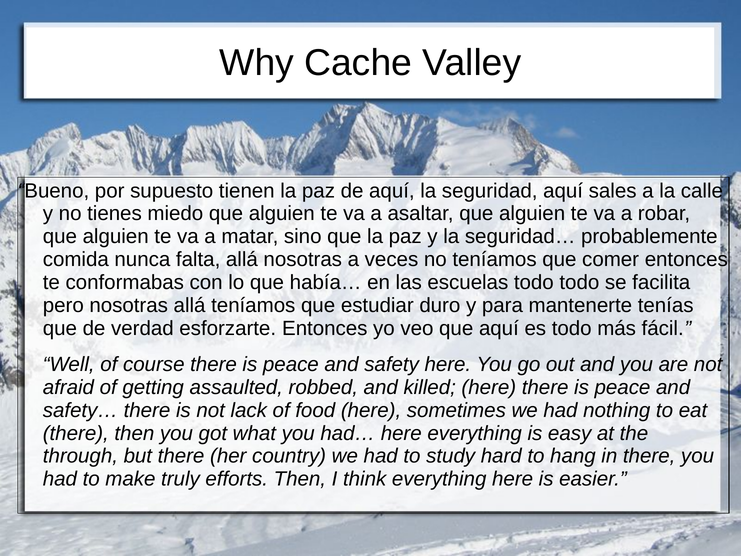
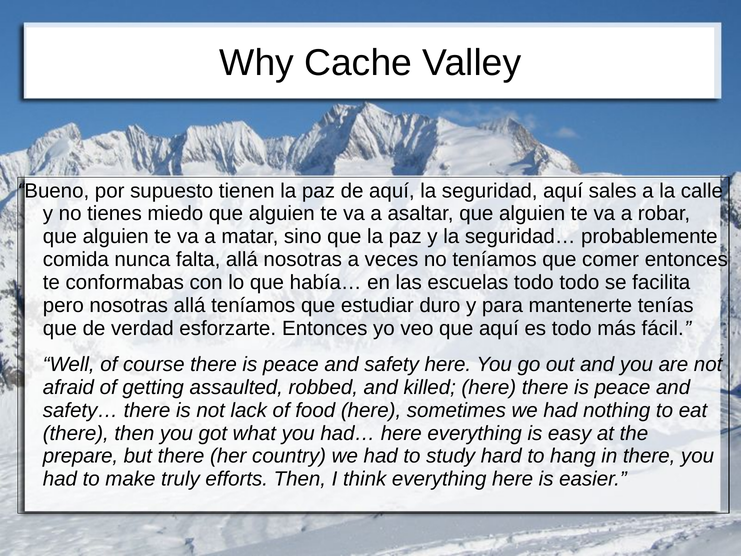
through: through -> prepare
